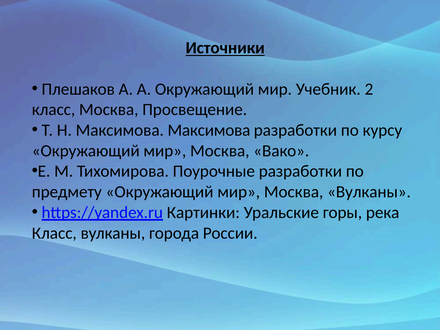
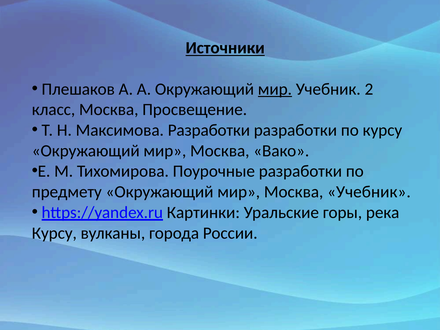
мир at (275, 89) underline: none -> present
Максимова Максимова: Максимова -> Разработки
Москва Вулканы: Вулканы -> Учебник
Класс at (54, 233): Класс -> Курсу
